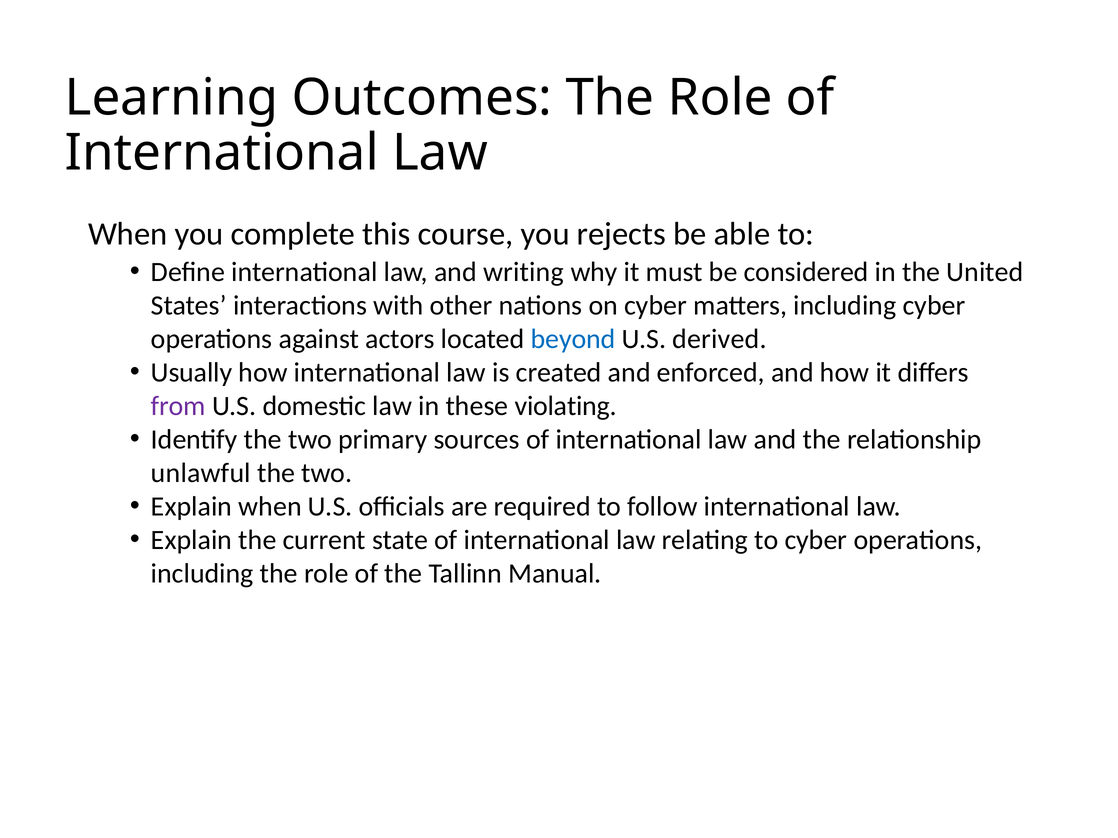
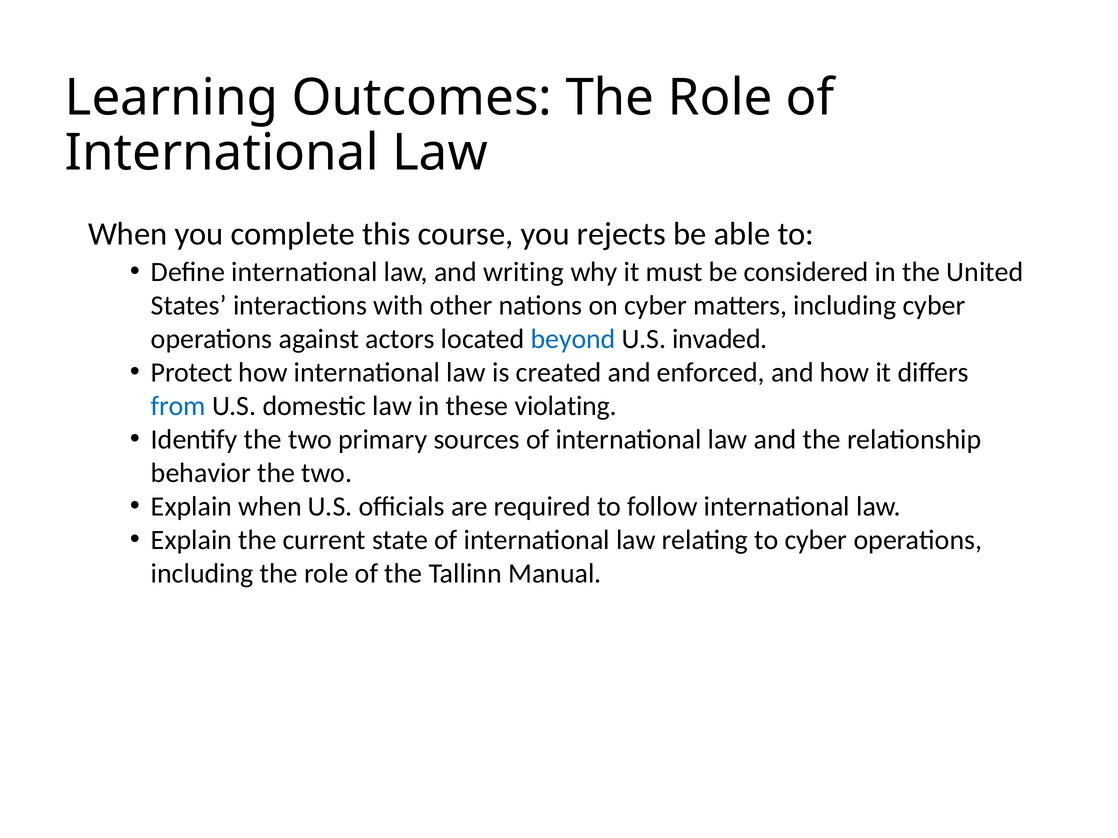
derived: derived -> invaded
Usually: Usually -> Protect
from colour: purple -> blue
unlawful: unlawful -> behavior
